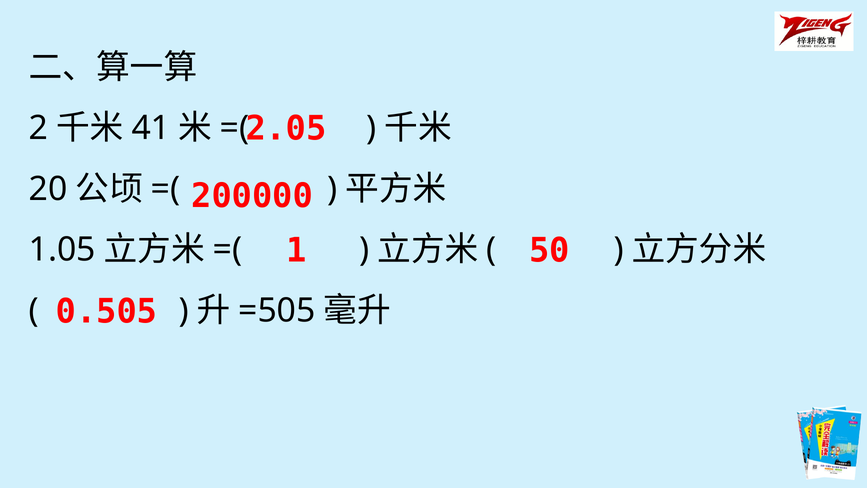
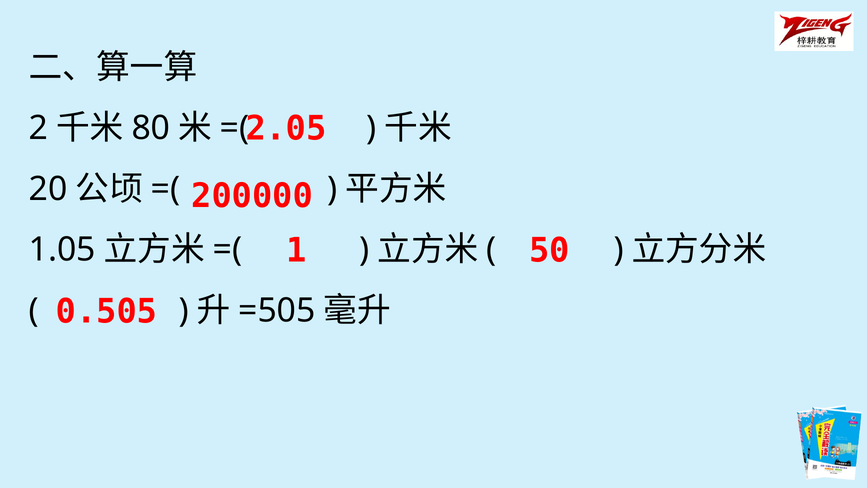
41: 41 -> 80
